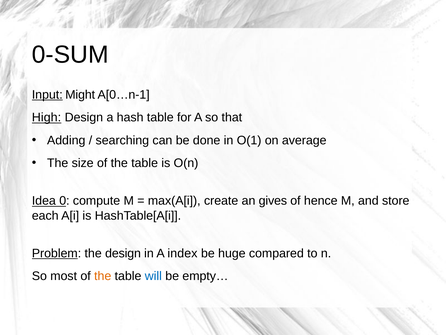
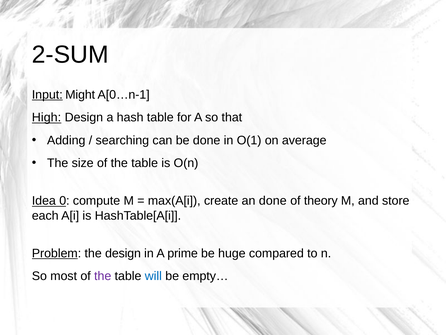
0-SUM: 0-SUM -> 2-SUM
an gives: gives -> done
hence: hence -> theory
index: index -> prime
the at (103, 276) colour: orange -> purple
